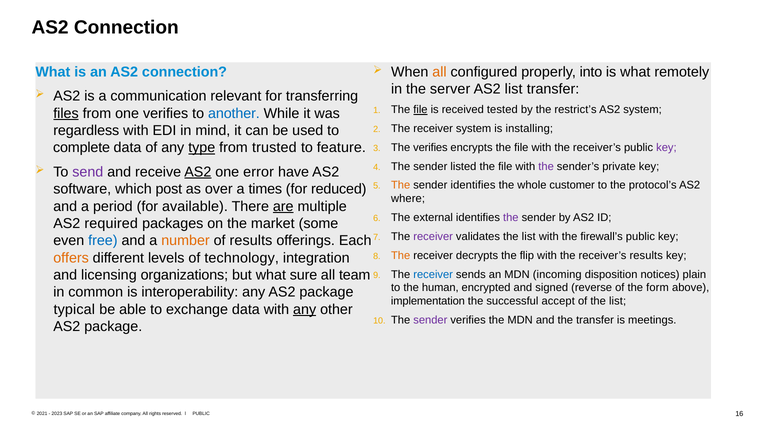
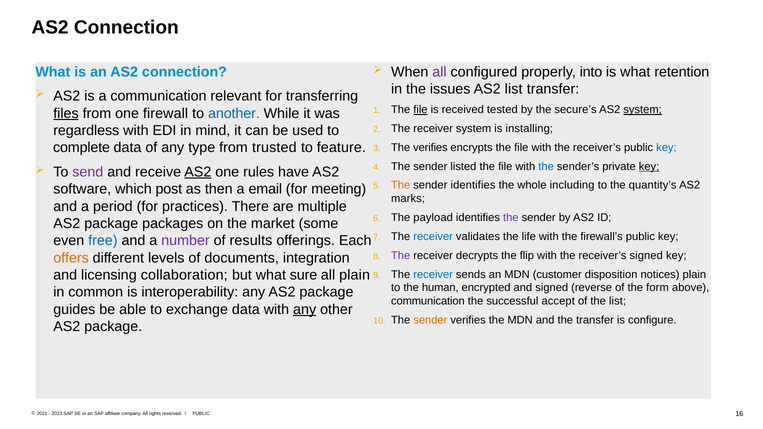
all at (439, 72) colour: orange -> purple
remotely: remotely -> retention
server: server -> issues
restrict’s: restrict’s -> secure’s
system at (643, 110) underline: none -> present
one verifies: verifies -> firewall
type underline: present -> none
key at (666, 148) colour: purple -> blue
the at (546, 166) colour: purple -> blue
key at (649, 166) underline: none -> present
error: error -> rules
customer: customer -> including
protocol’s: protocol’s -> quantity’s
over: over -> then
times: times -> email
reduced: reduced -> meeting
where: where -> marks
available: available -> practices
are underline: present -> none
external: external -> payload
required at (111, 224): required -> package
receiver at (433, 237) colour: purple -> blue
validates the list: list -> life
number colour: orange -> purple
technology: technology -> documents
The at (401, 255) colour: orange -> purple
receiver’s results: results -> signed
organizations: organizations -> collaboration
all team: team -> plain
incoming: incoming -> customer
implementation at (428, 301): implementation -> communication
typical: typical -> guides
sender at (430, 320) colour: purple -> orange
meetings: meetings -> configure
